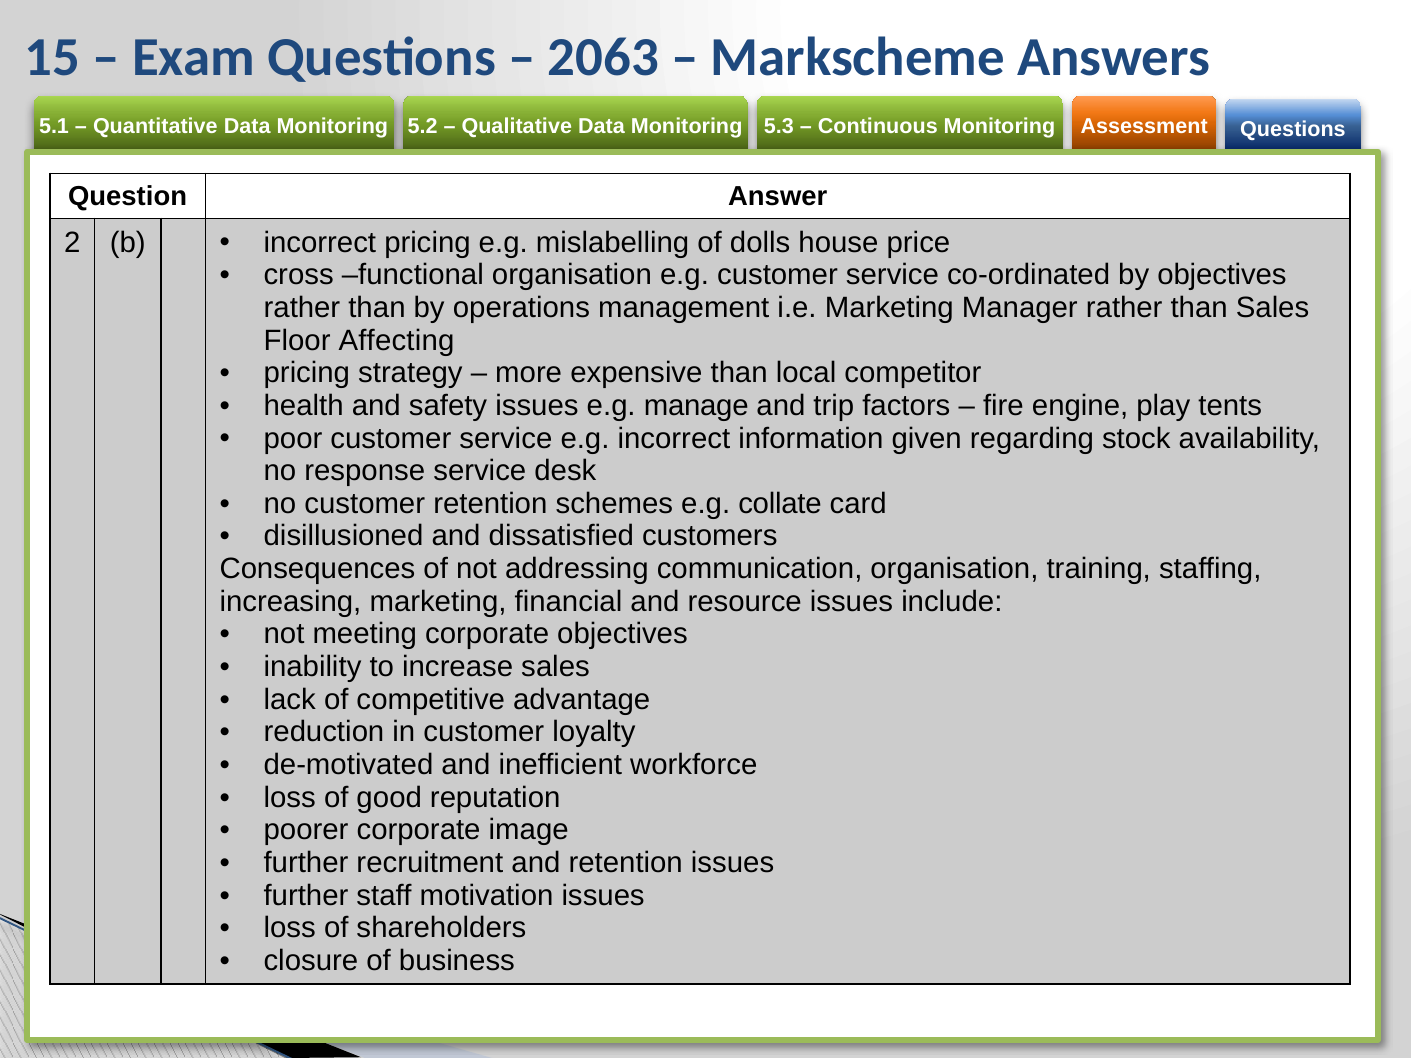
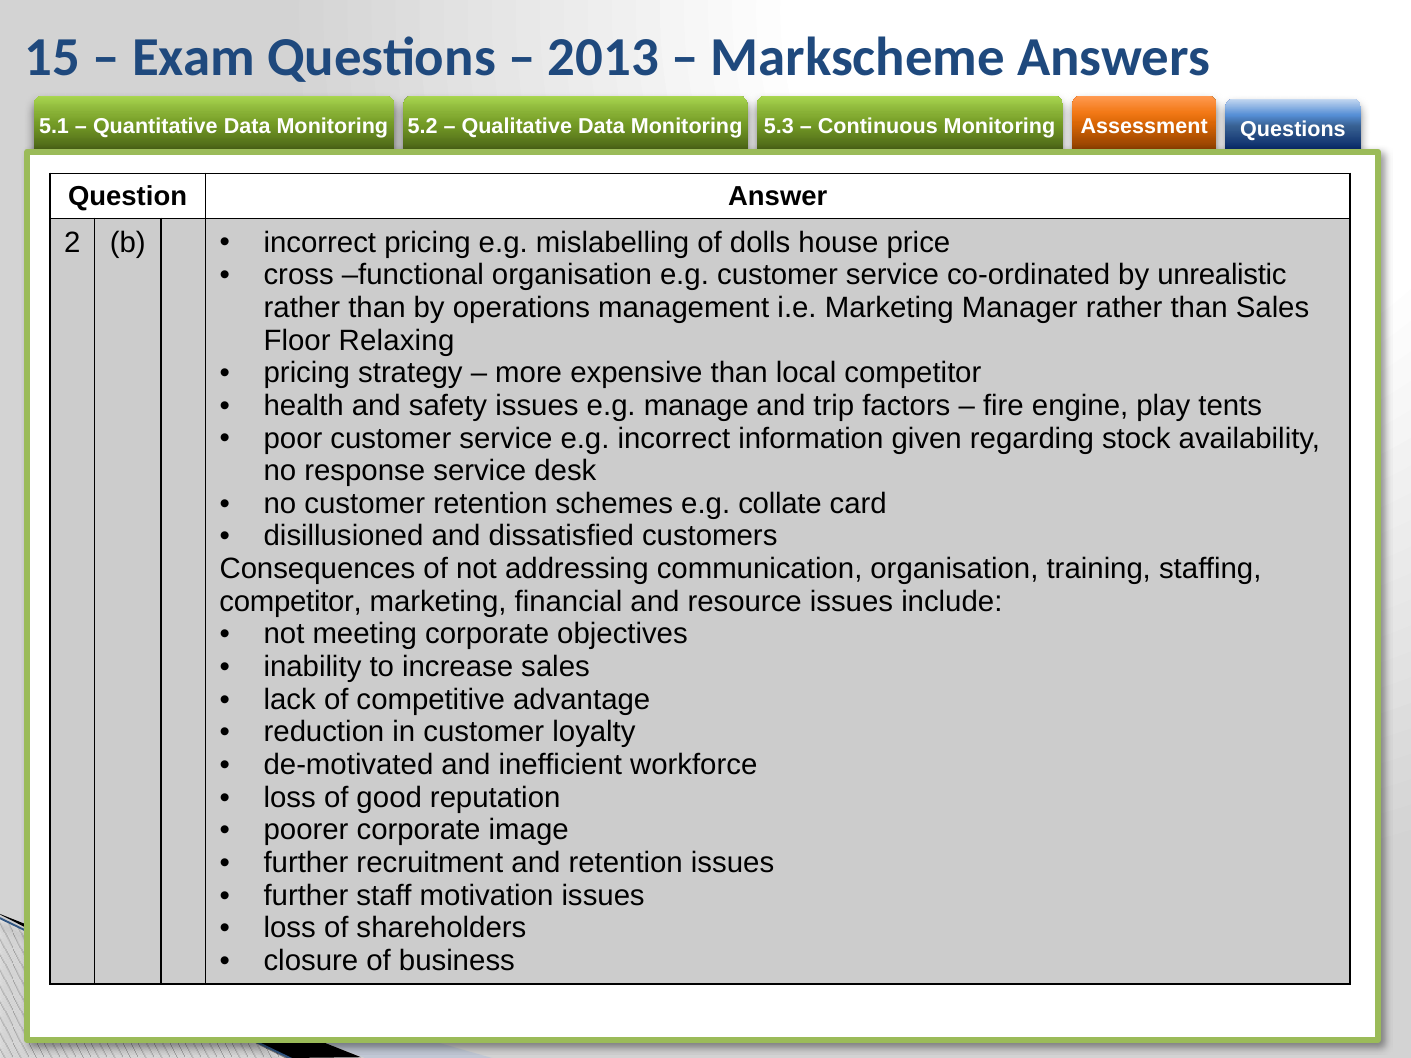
2063: 2063 -> 2013
by objectives: objectives -> unrealistic
Affecting: Affecting -> Relaxing
increasing at (290, 602): increasing -> competitor
